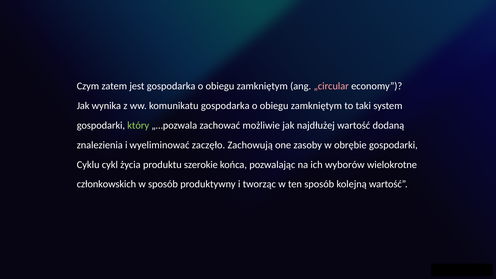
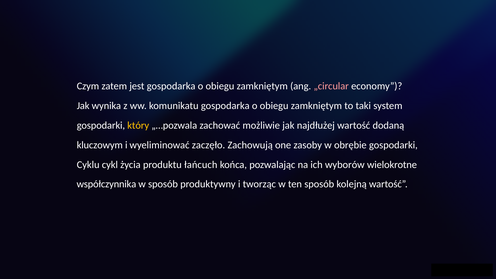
który colour: light green -> yellow
znalezienia: znalezienia -> kluczowym
szerokie: szerokie -> łańcuch
członkowskich: członkowskich -> współczynnika
